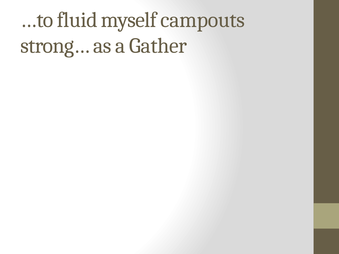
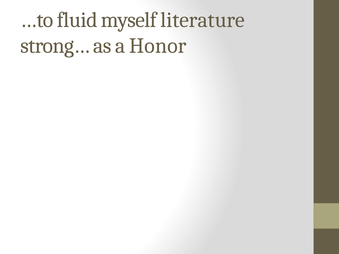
campouts: campouts -> literature
Gather: Gather -> Honor
